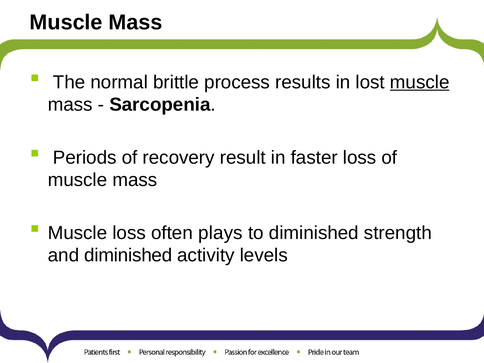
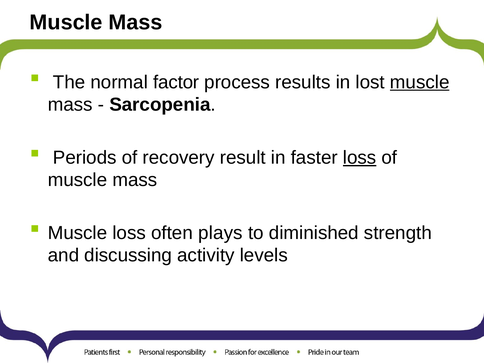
brittle: brittle -> factor
loss at (360, 158) underline: none -> present
and diminished: diminished -> discussing
